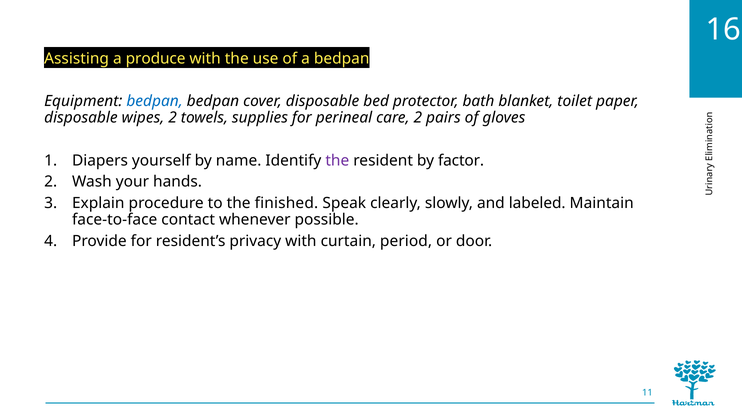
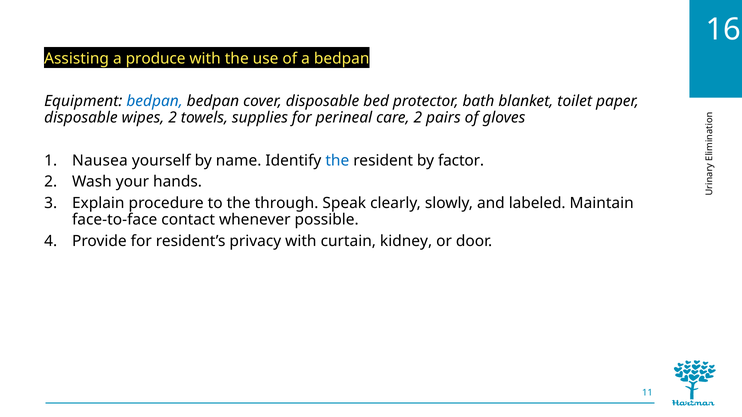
Diapers: Diapers -> Nausea
the at (337, 161) colour: purple -> blue
finished: finished -> through
period: period -> kidney
